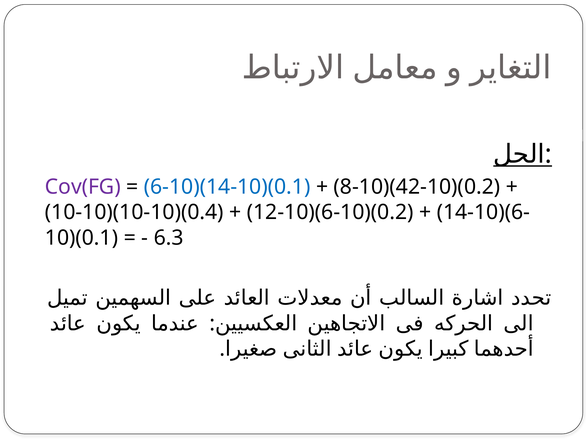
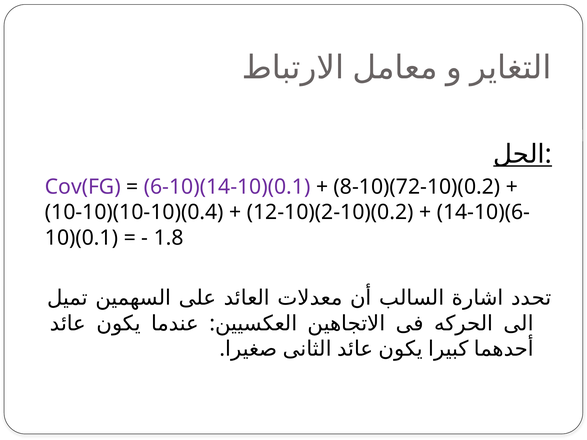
6-10)(14-10)(0.1 colour: blue -> purple
8-10)(42-10)(0.2: 8-10)(42-10)(0.2 -> 8-10)(72-10)(0.2
12-10)(6-10)(0.2: 12-10)(6-10)(0.2 -> 12-10)(2-10)(0.2
6.3: 6.3 -> 1.8
